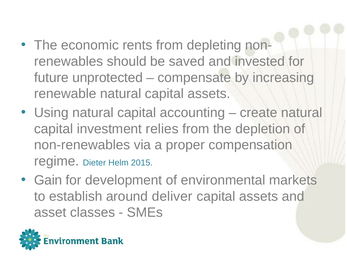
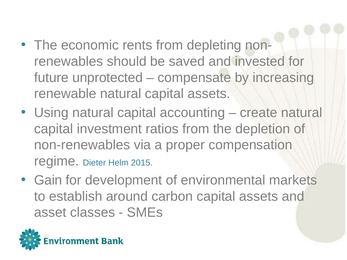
relies: relies -> ratios
deliver: deliver -> carbon
